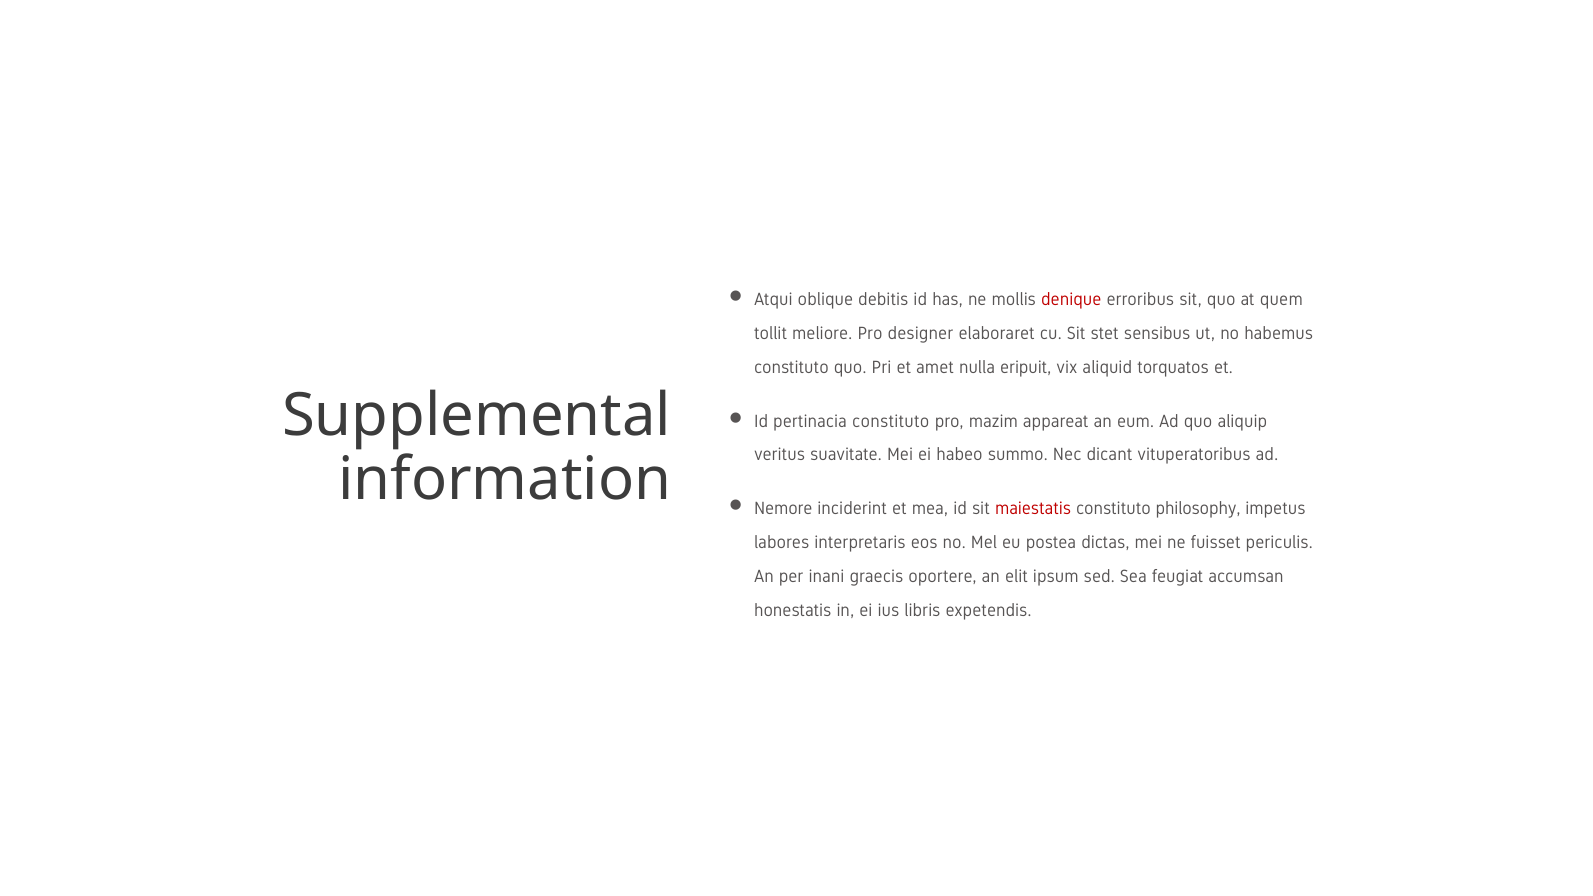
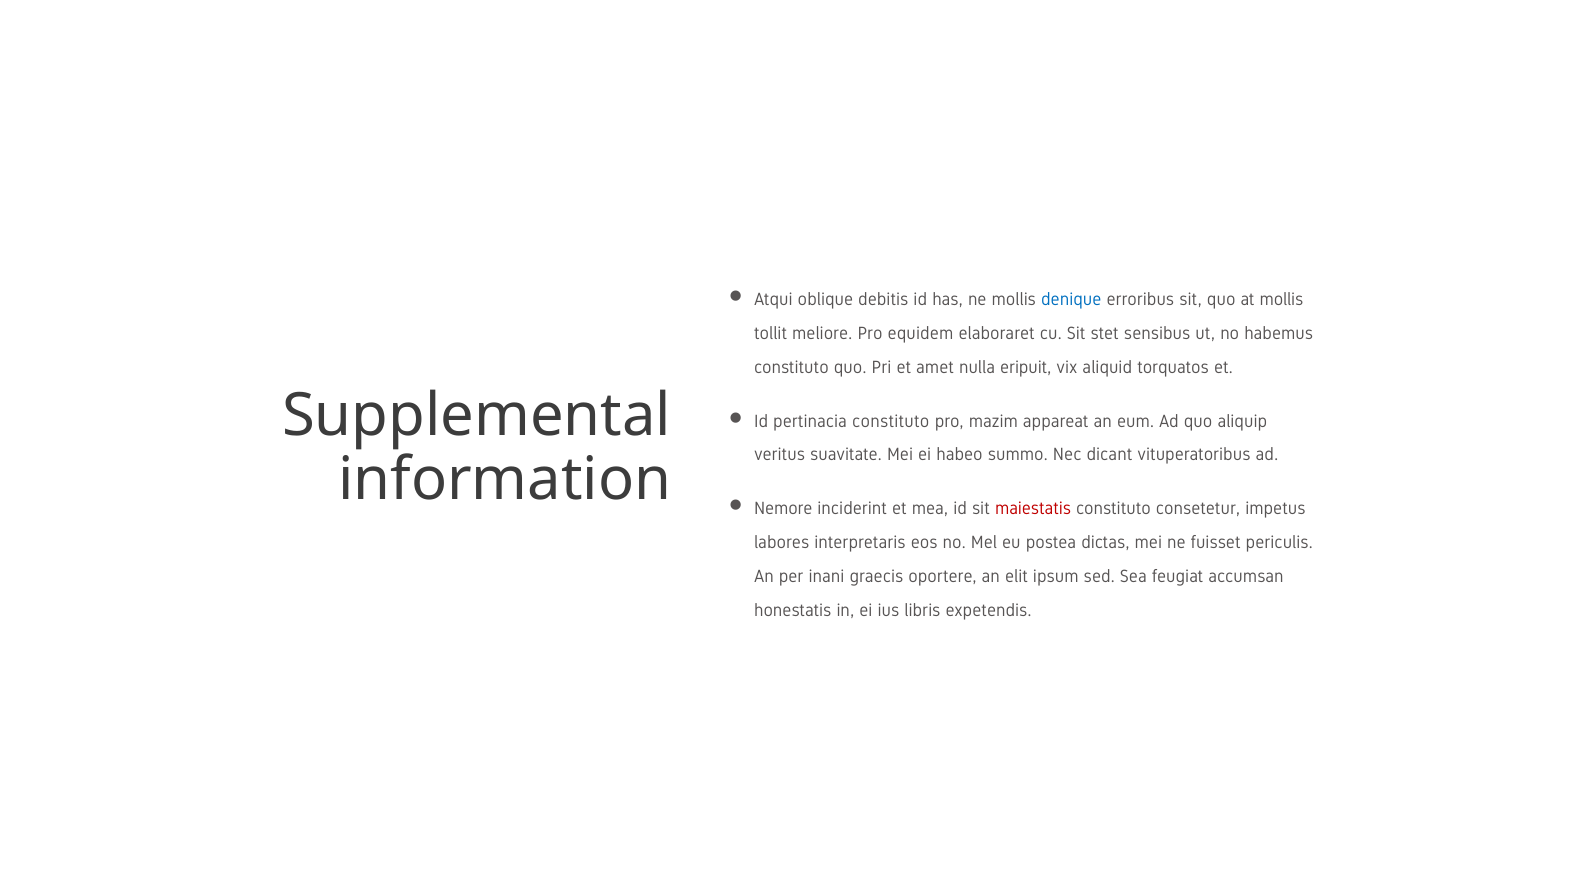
denique colour: red -> blue
at quem: quem -> mollis
designer: designer -> equidem
philosophy: philosophy -> consetetur
